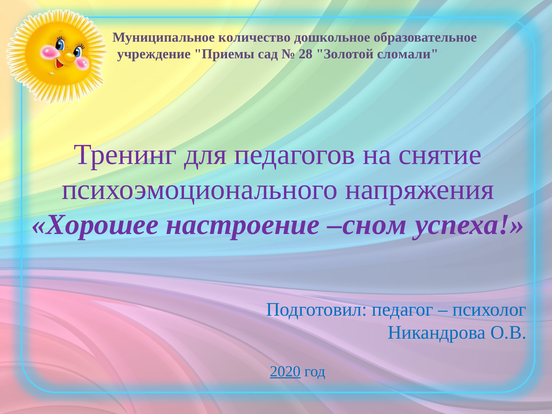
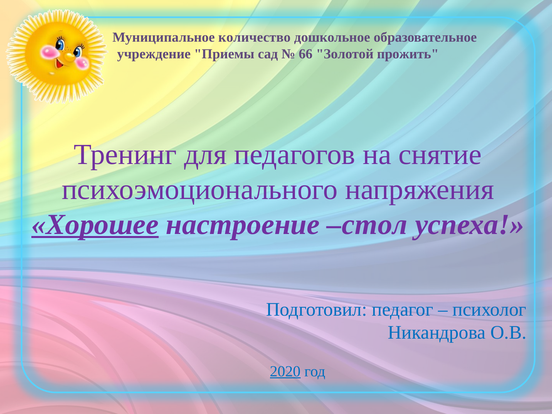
28: 28 -> 66
сломали: сломали -> прожить
Хорошее underline: none -> present
сном: сном -> стол
